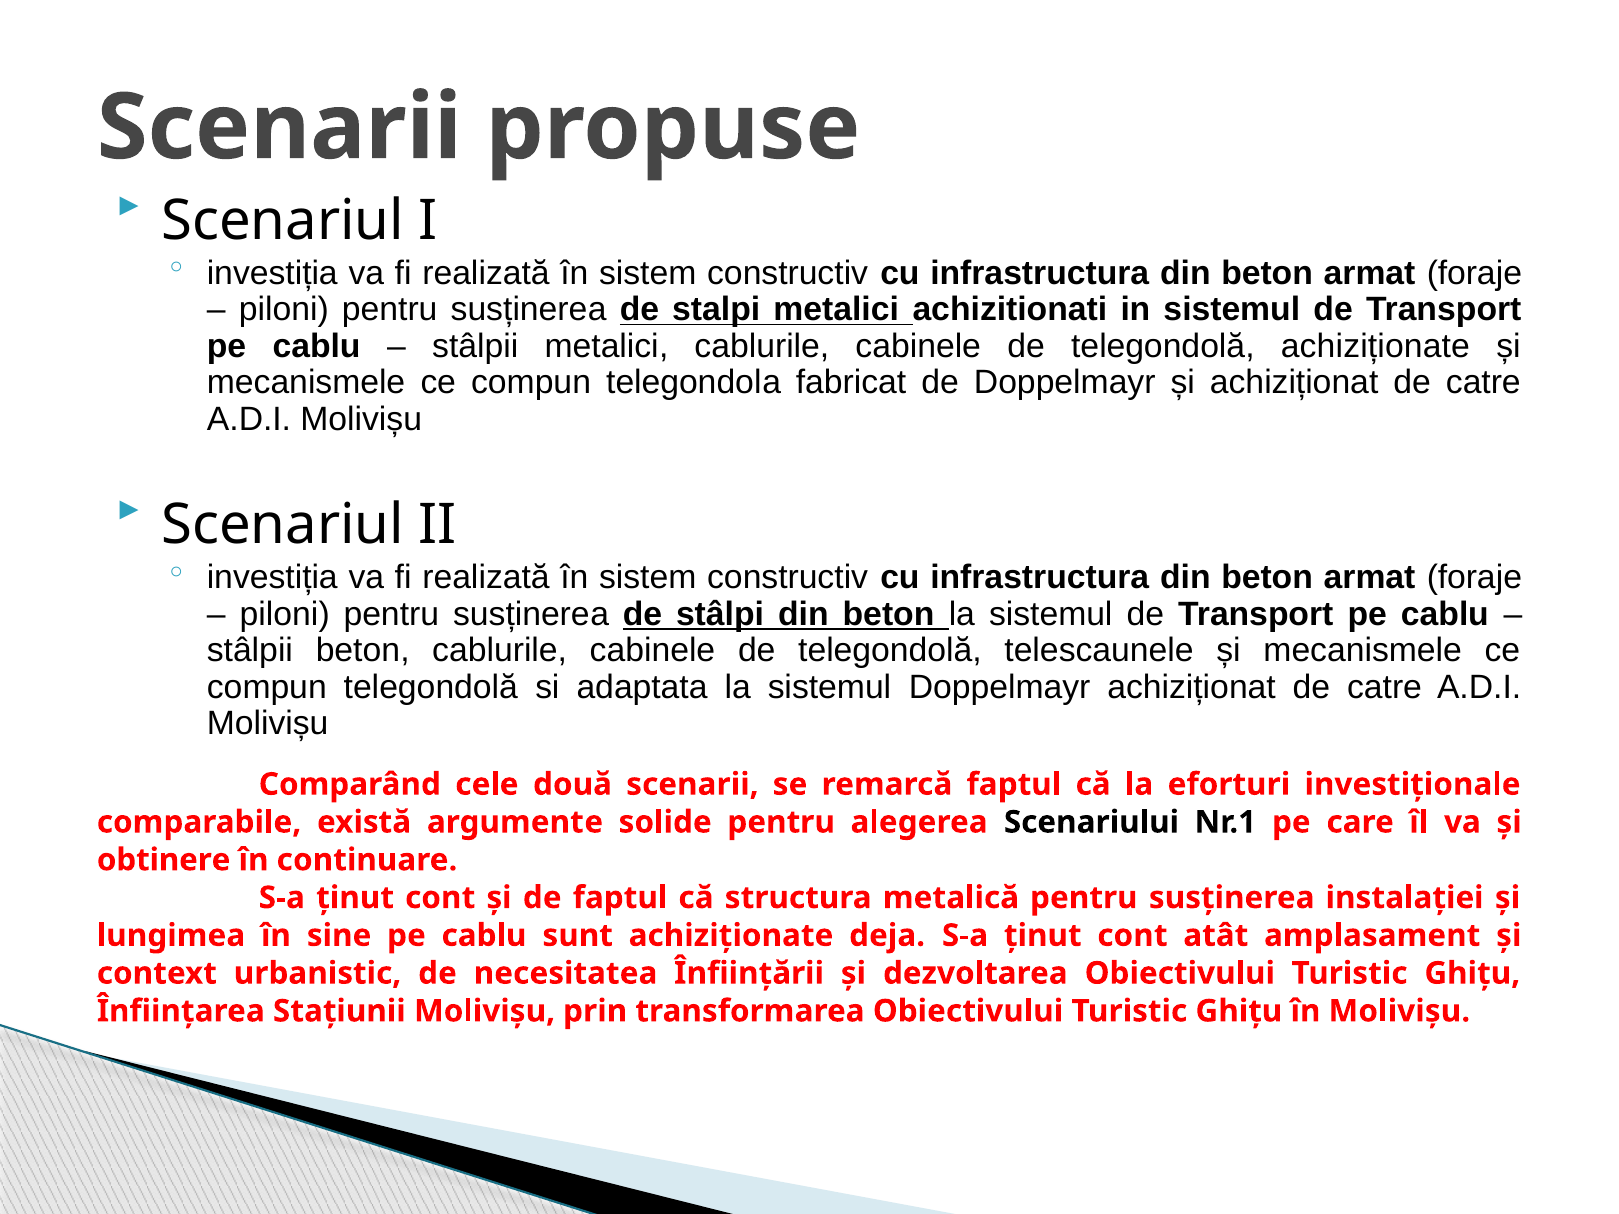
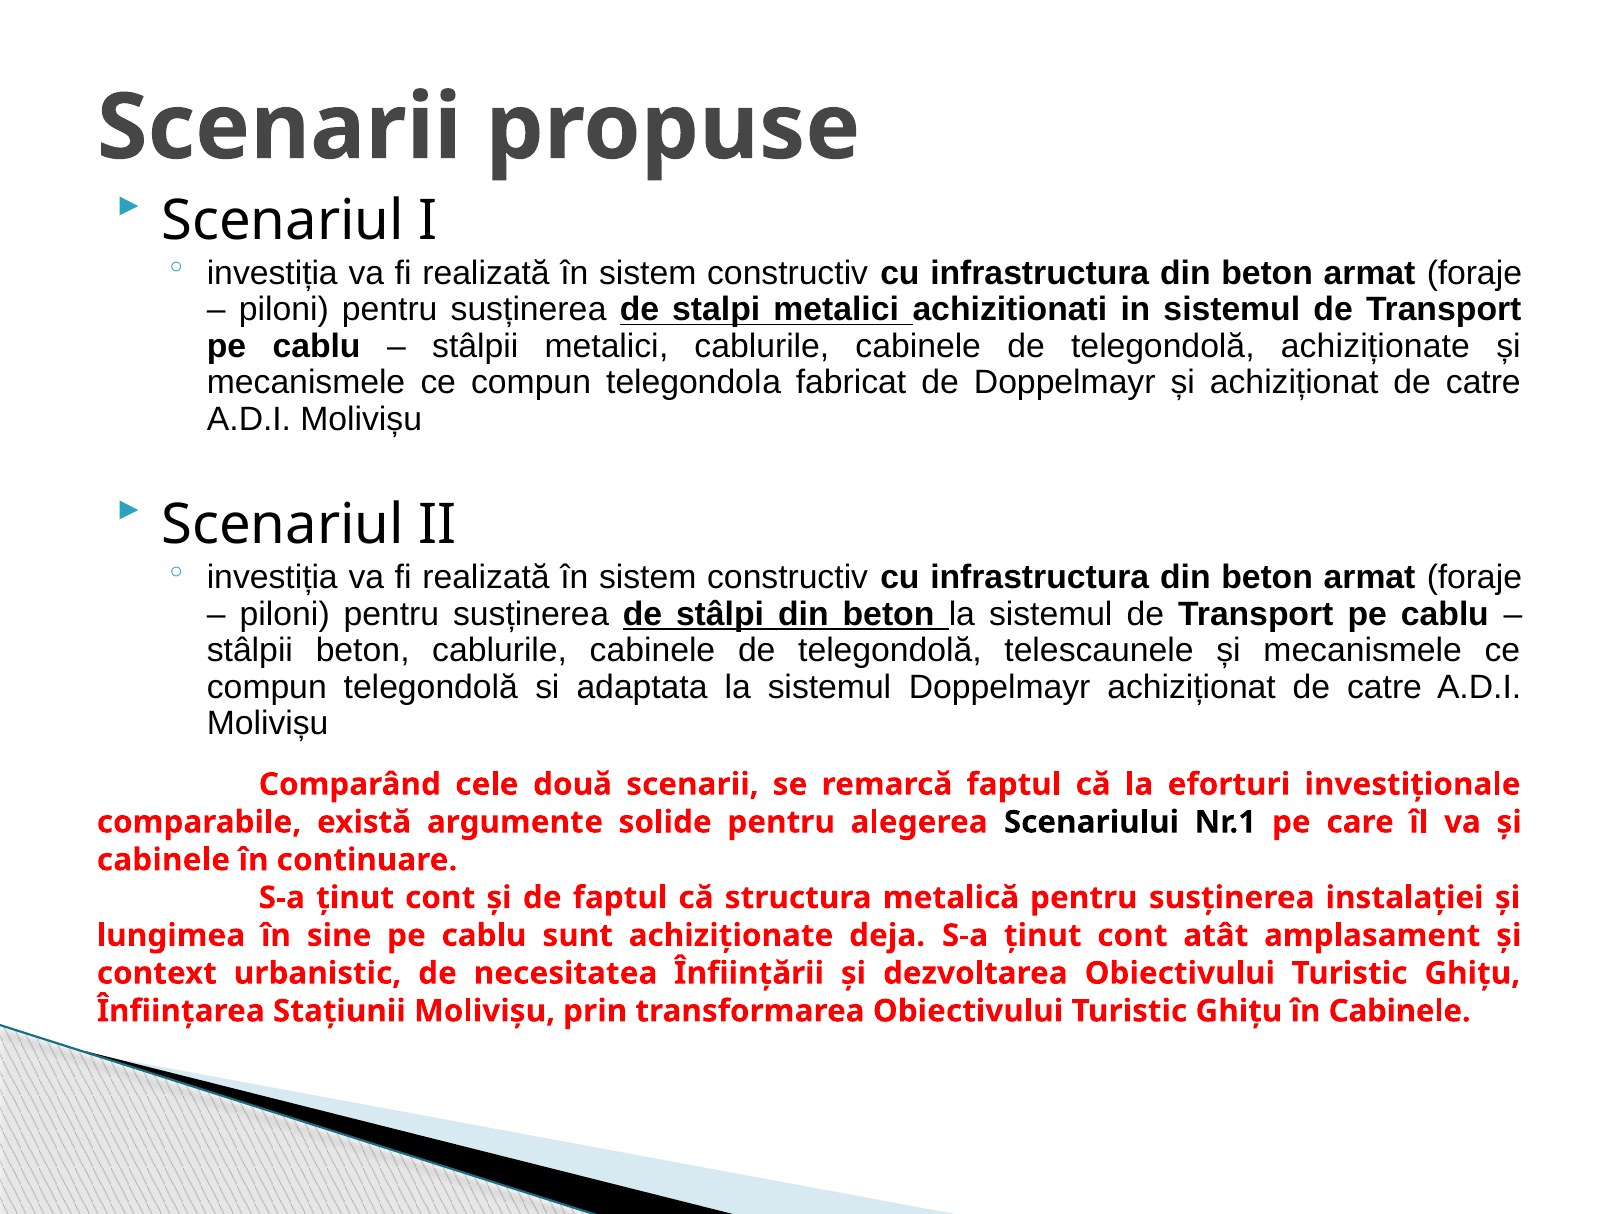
obtinere at (164, 860): obtinere -> cabinele
în Molivișu: Molivișu -> Cabinele
